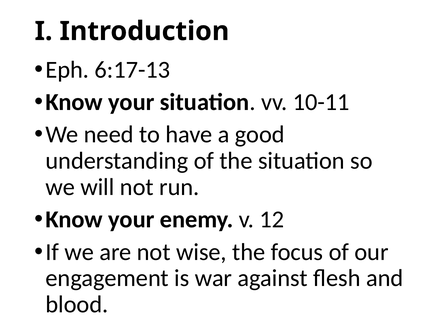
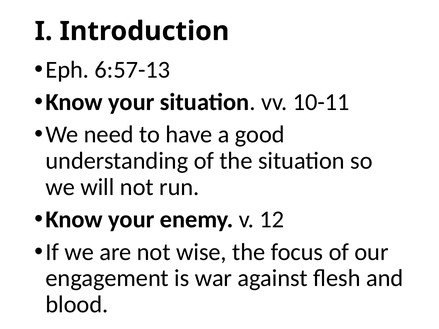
6:17-13: 6:17-13 -> 6:57-13
